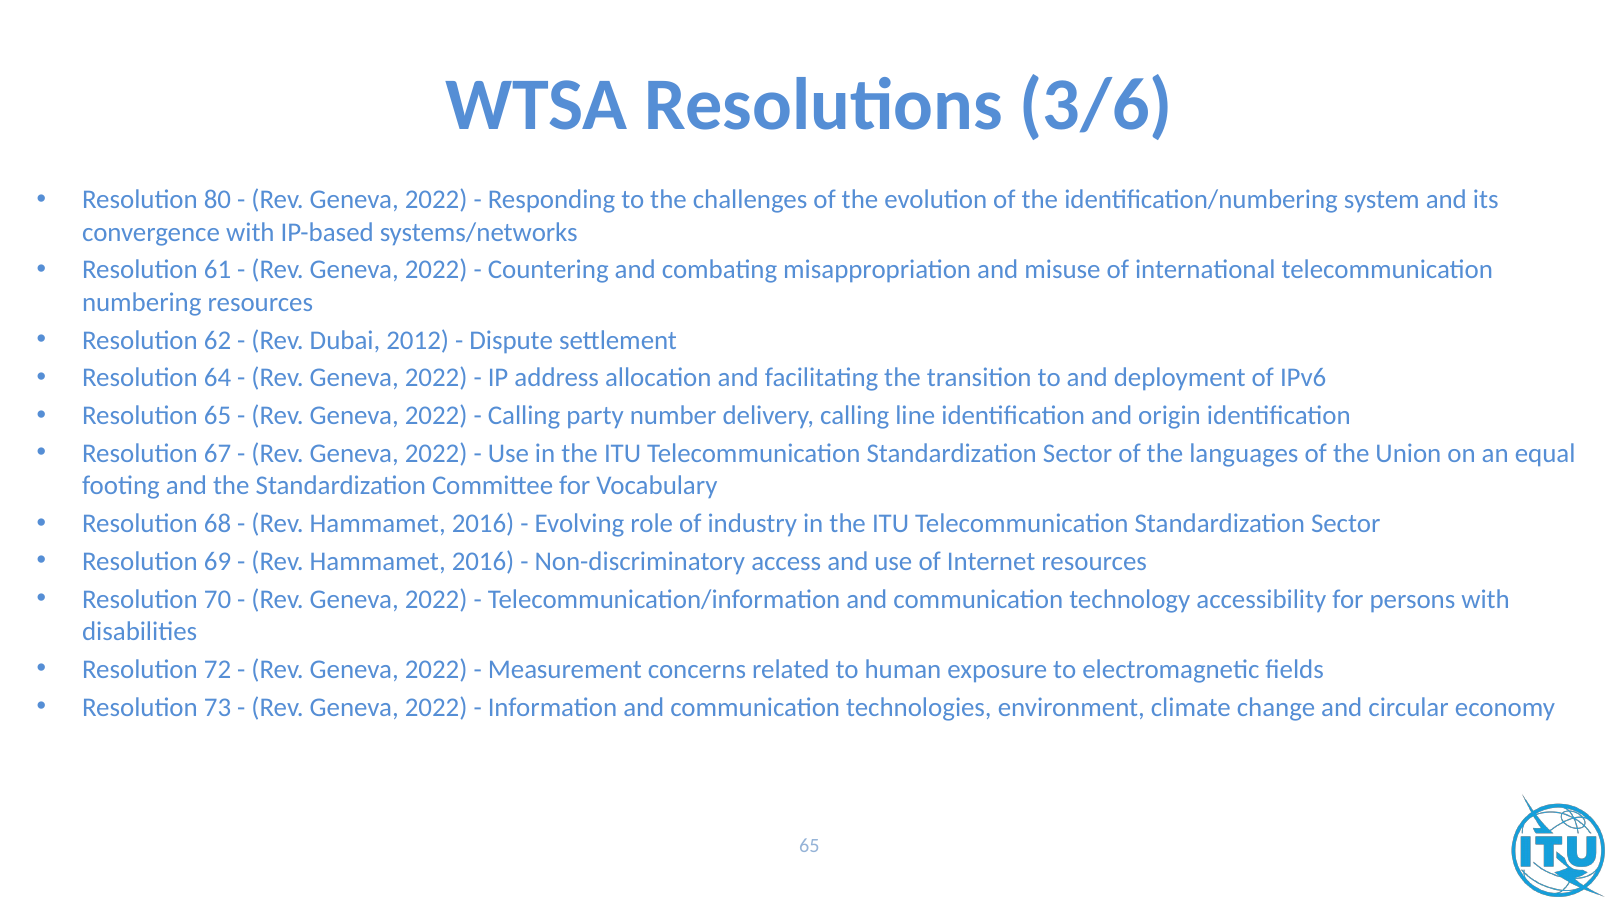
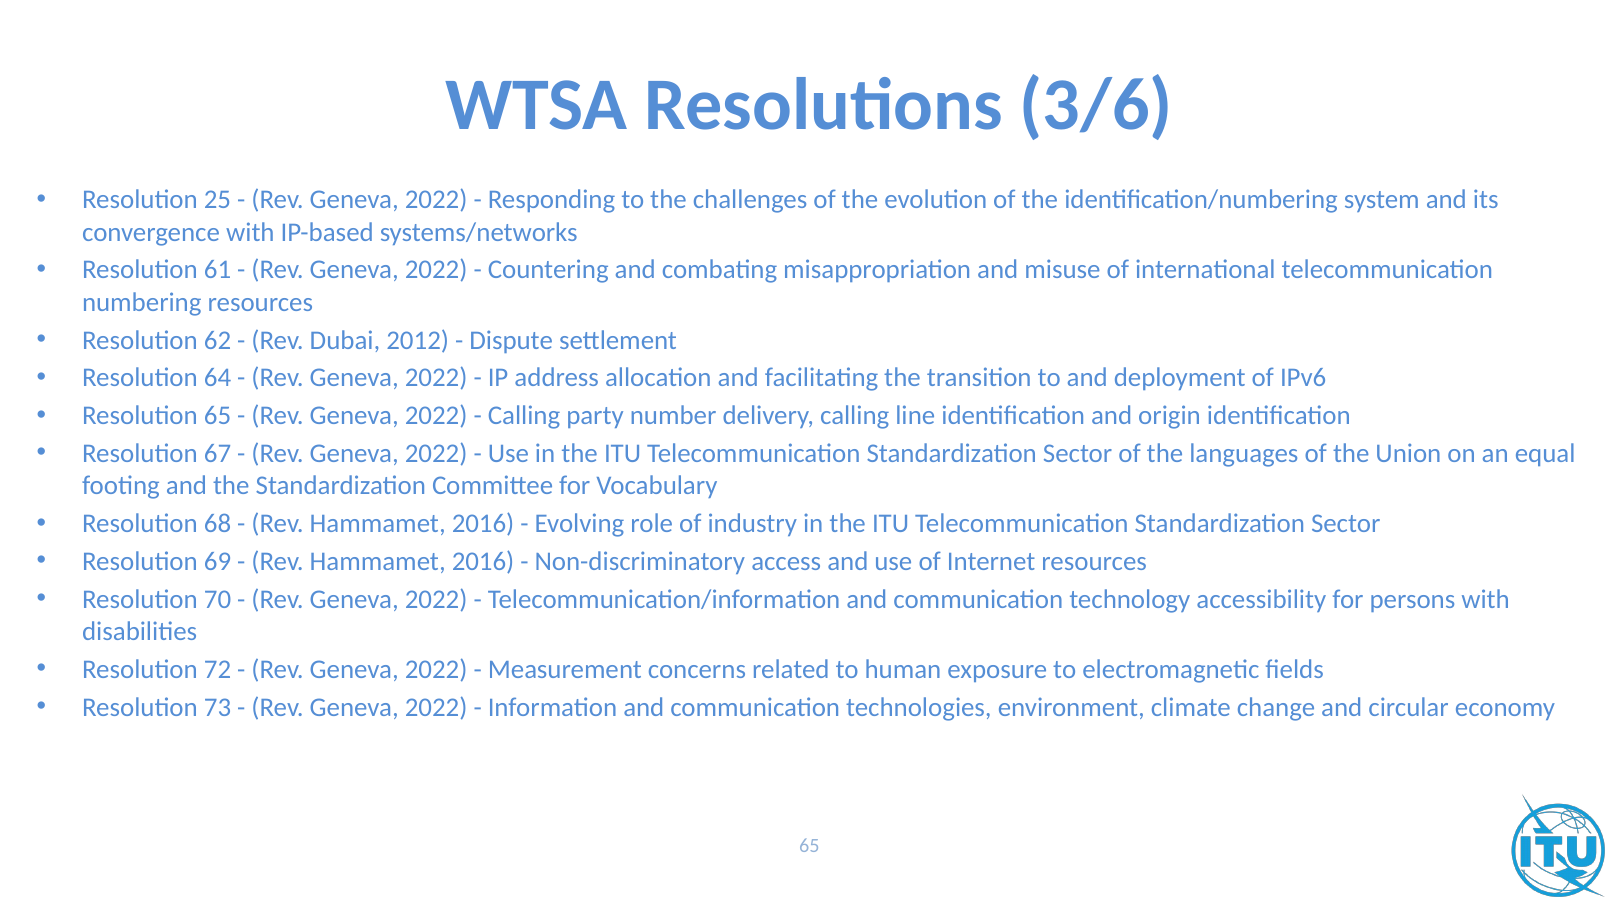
80: 80 -> 25
